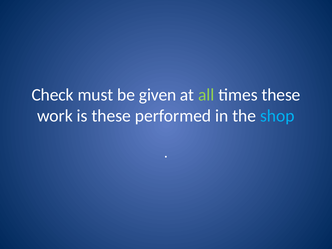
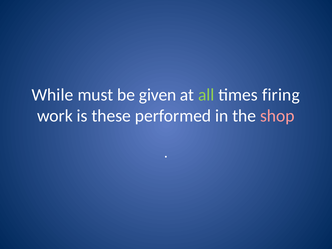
Check: Check -> While
times these: these -> firing
shop colour: light blue -> pink
